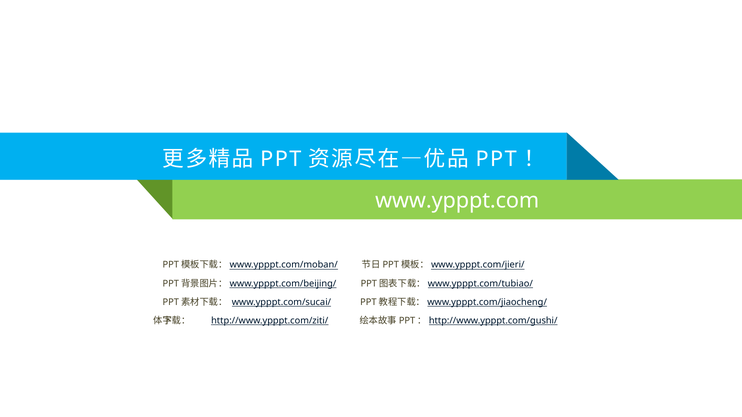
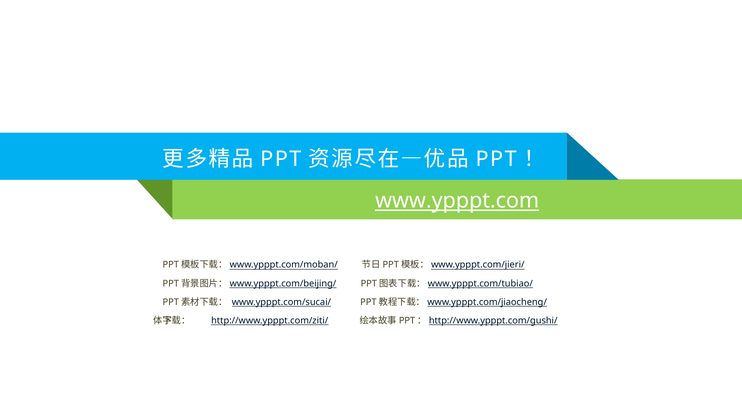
www.ypppt.com underline: none -> present
